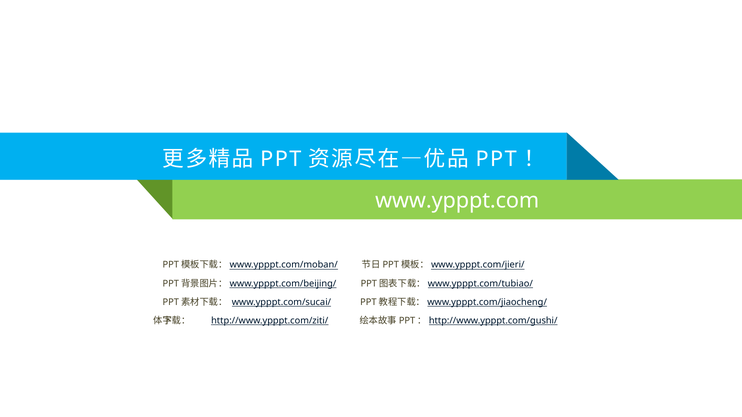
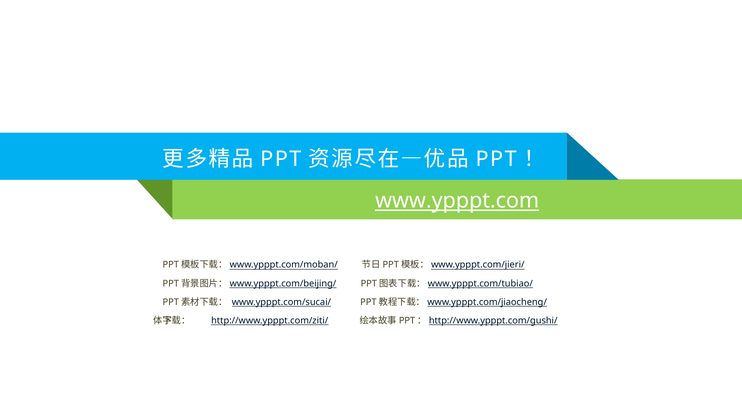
www.ypppt.com underline: none -> present
